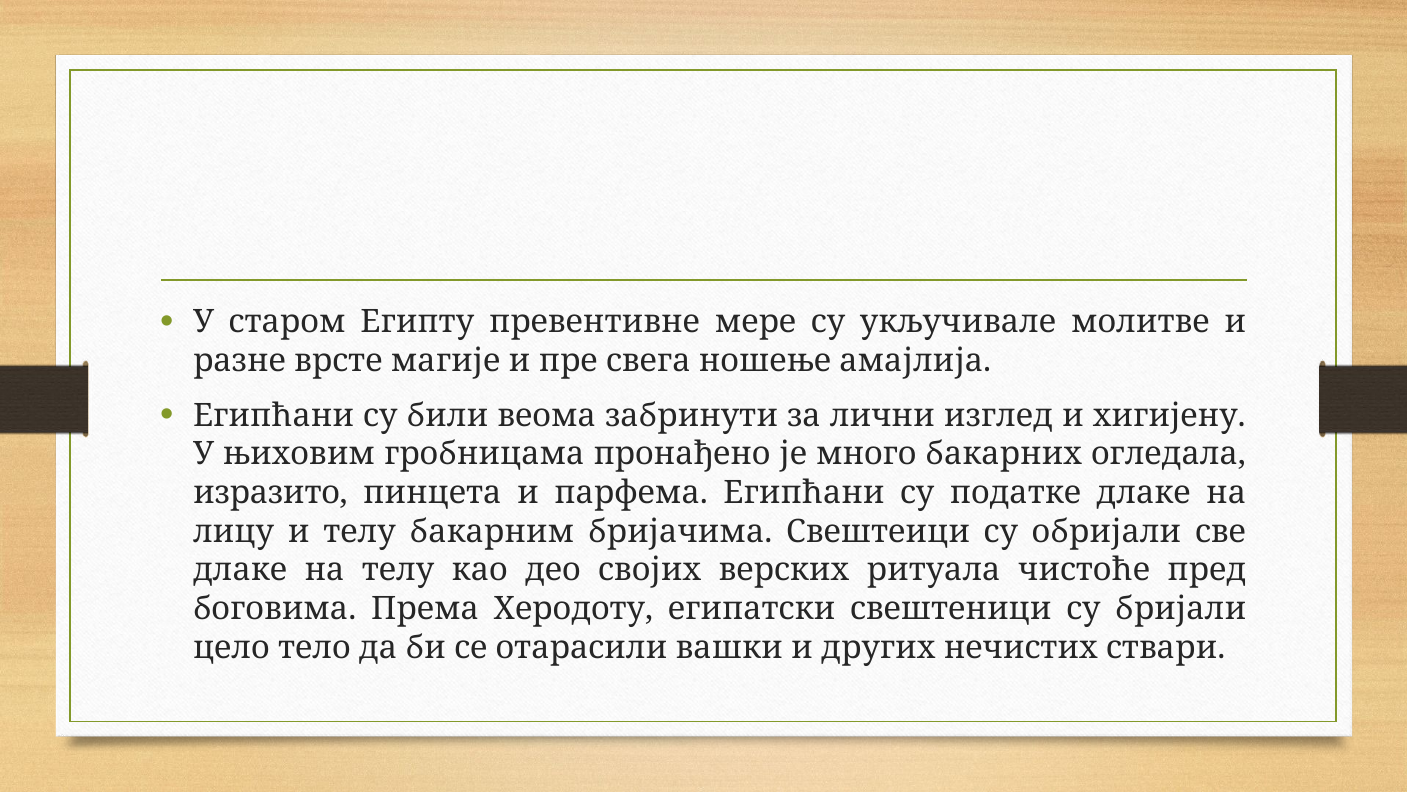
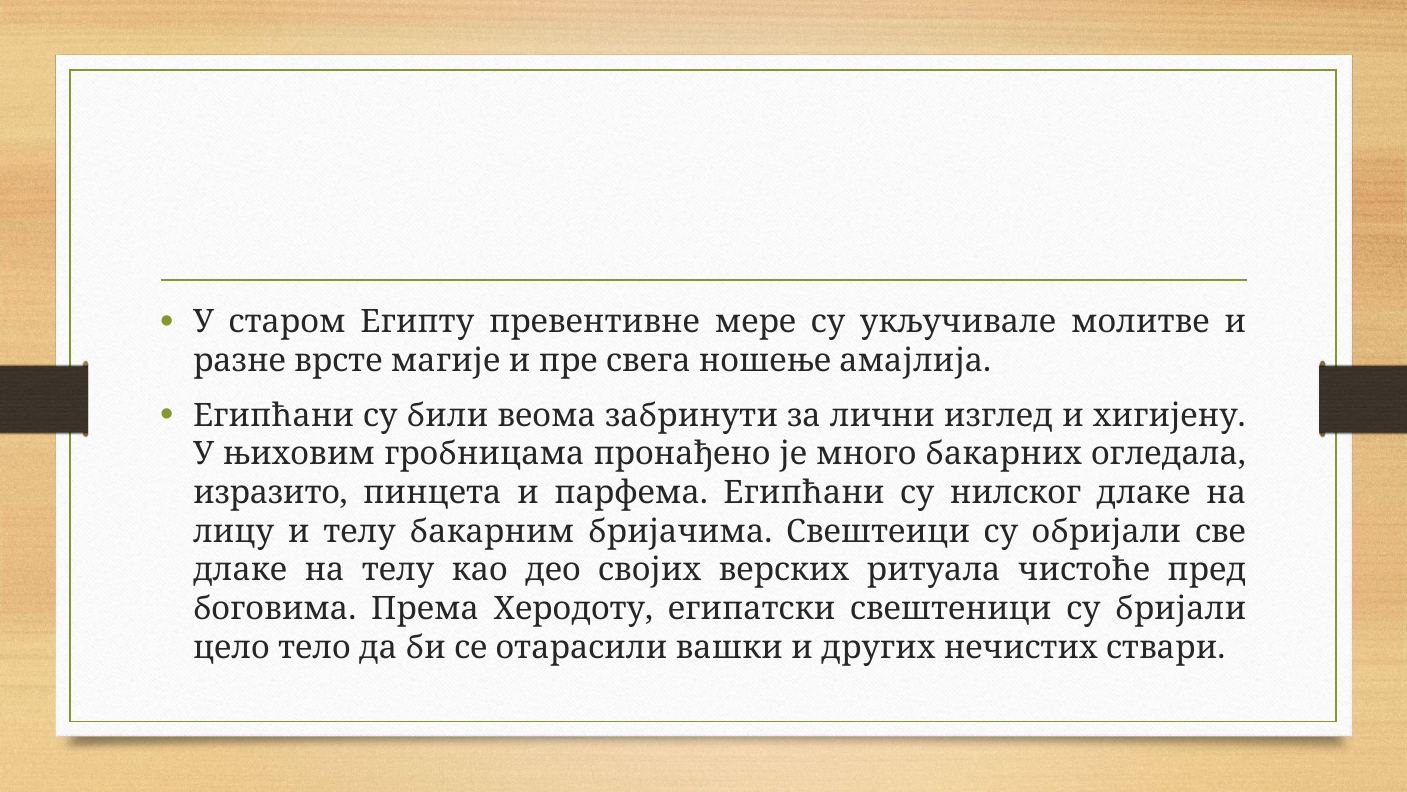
податке: податке -> нилског
